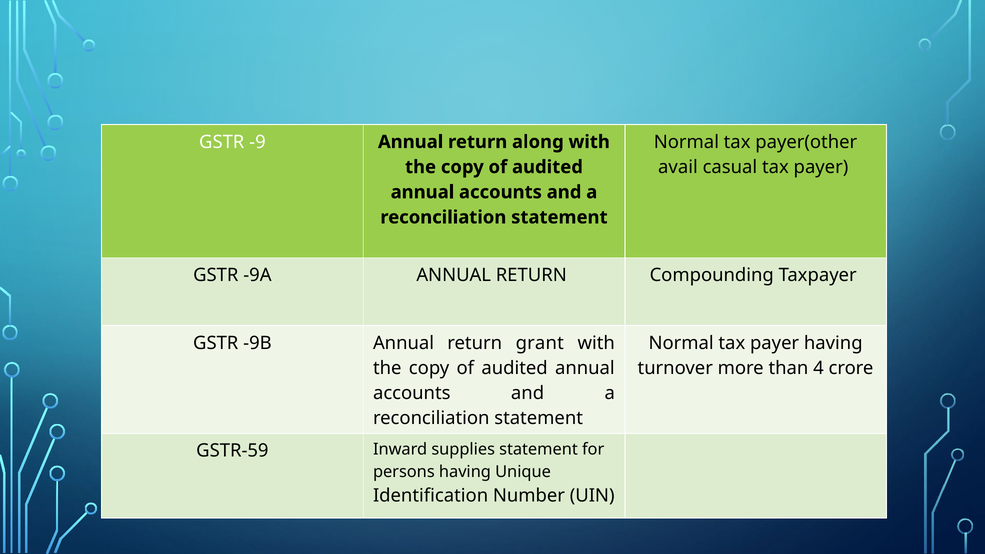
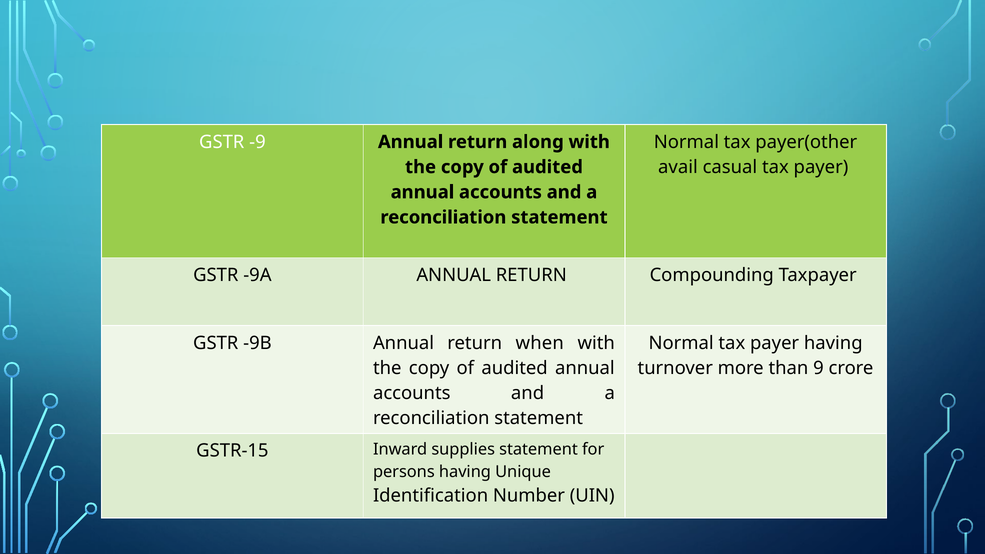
grant: grant -> when
4: 4 -> 9
GSTR-59: GSTR-59 -> GSTR-15
